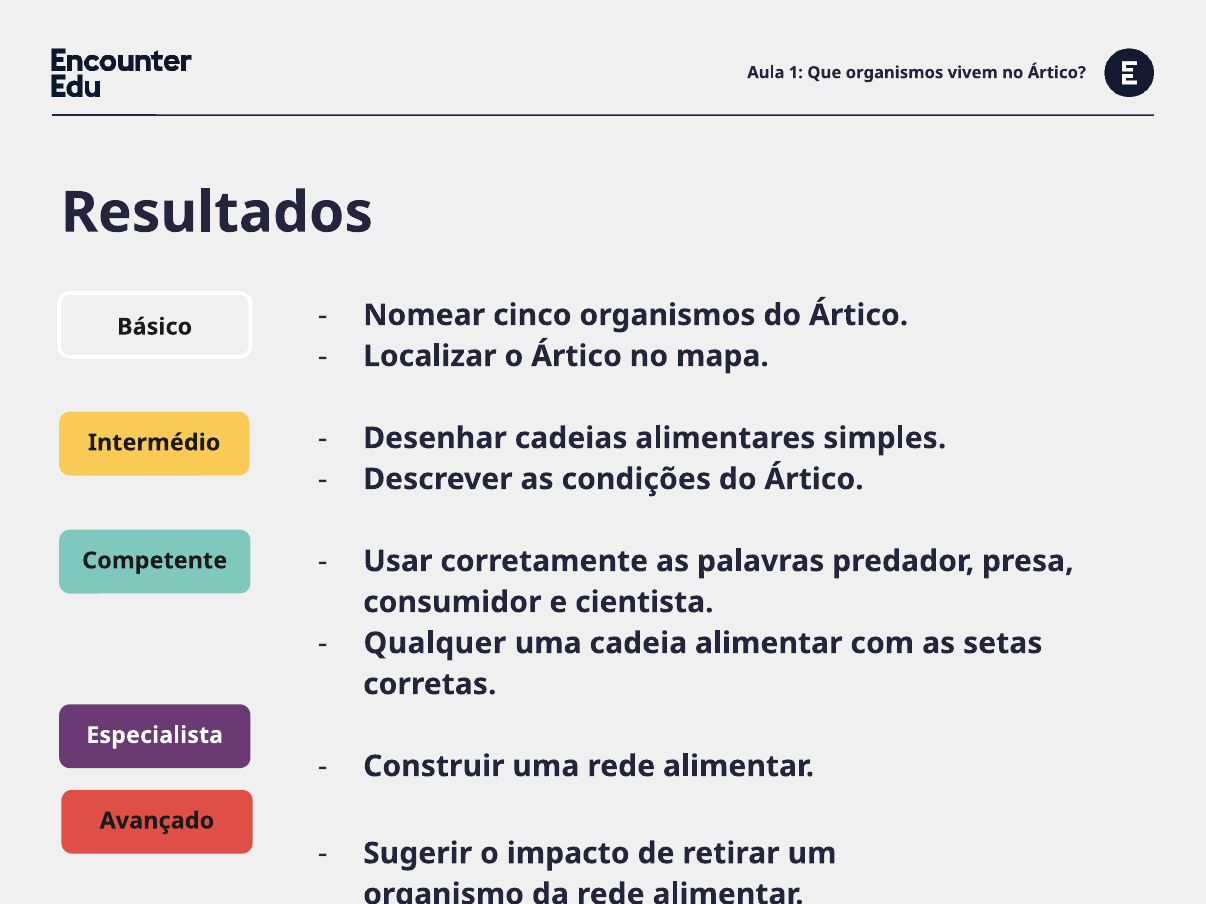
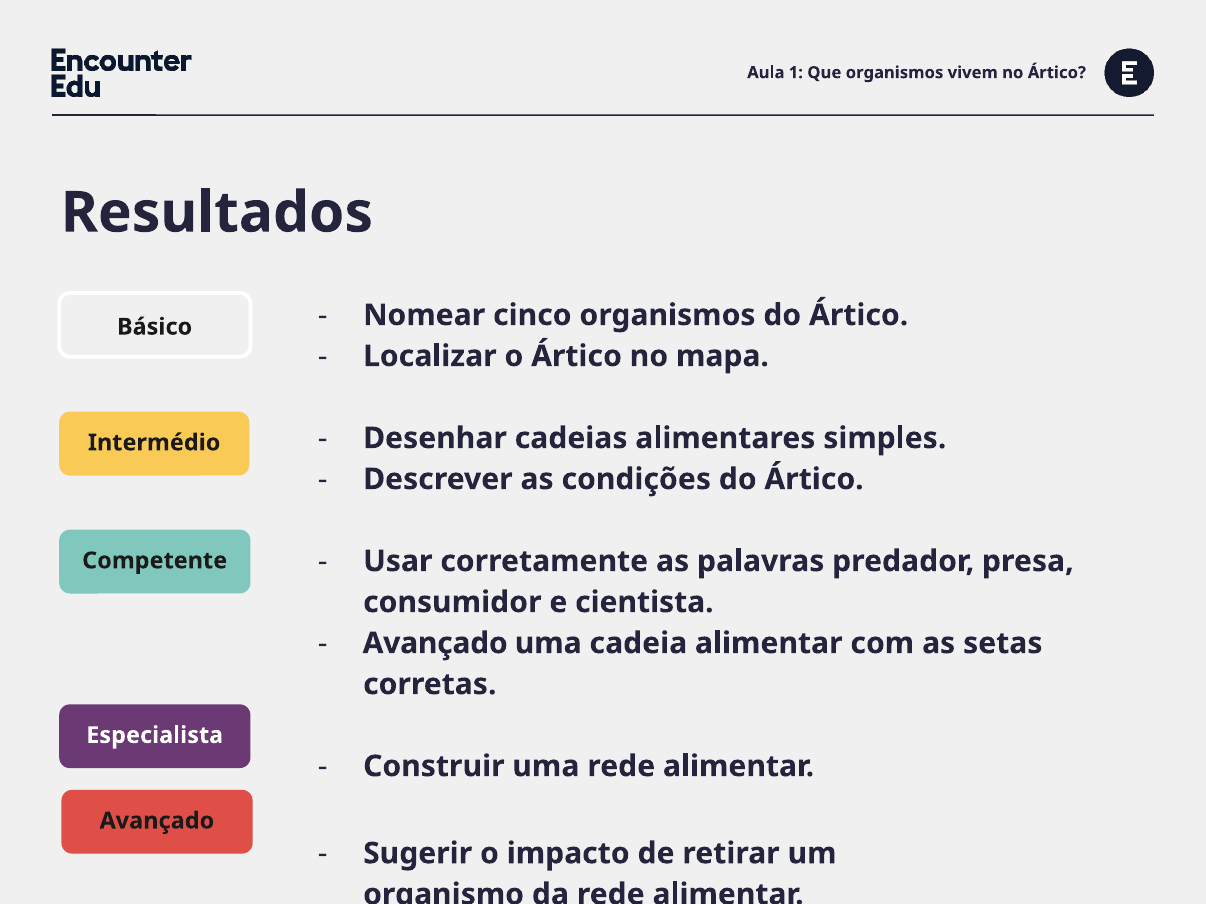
Qualquer at (435, 644): Qualquer -> Avançado
